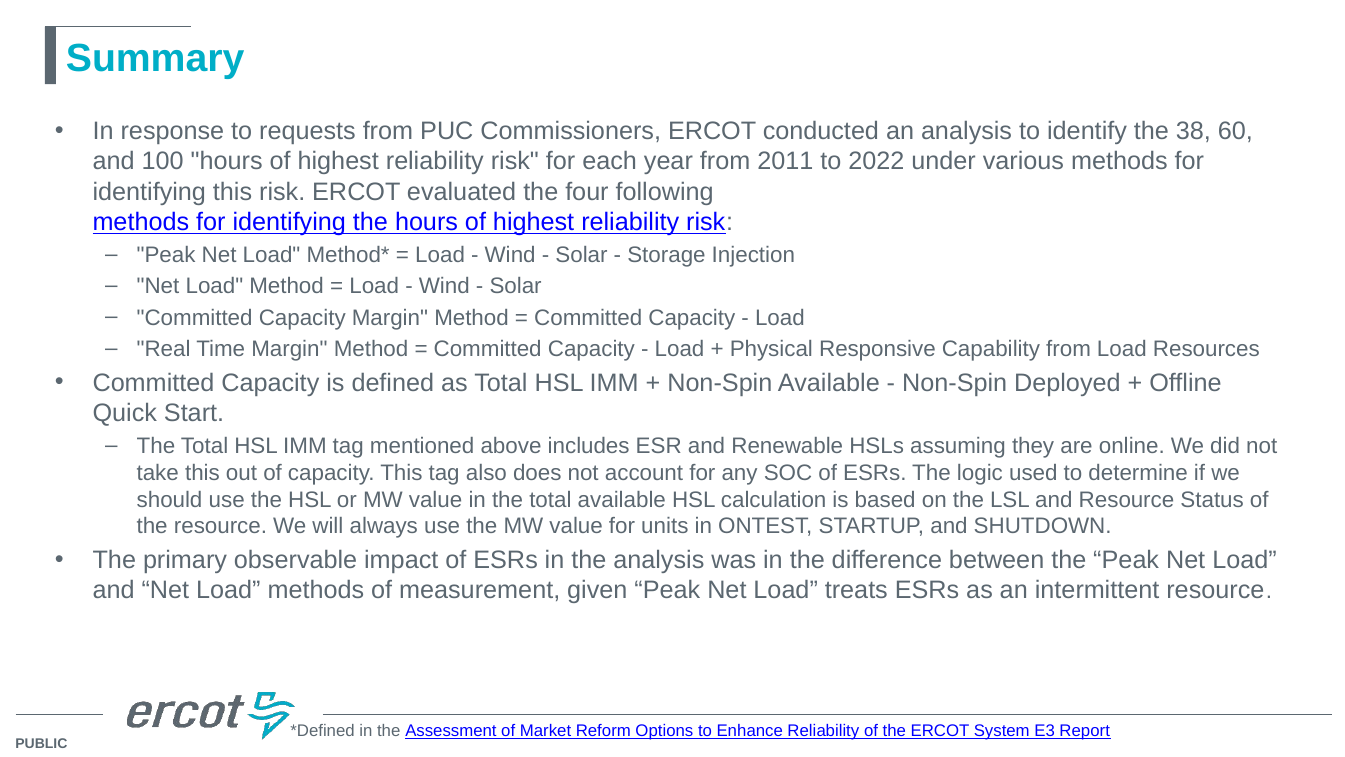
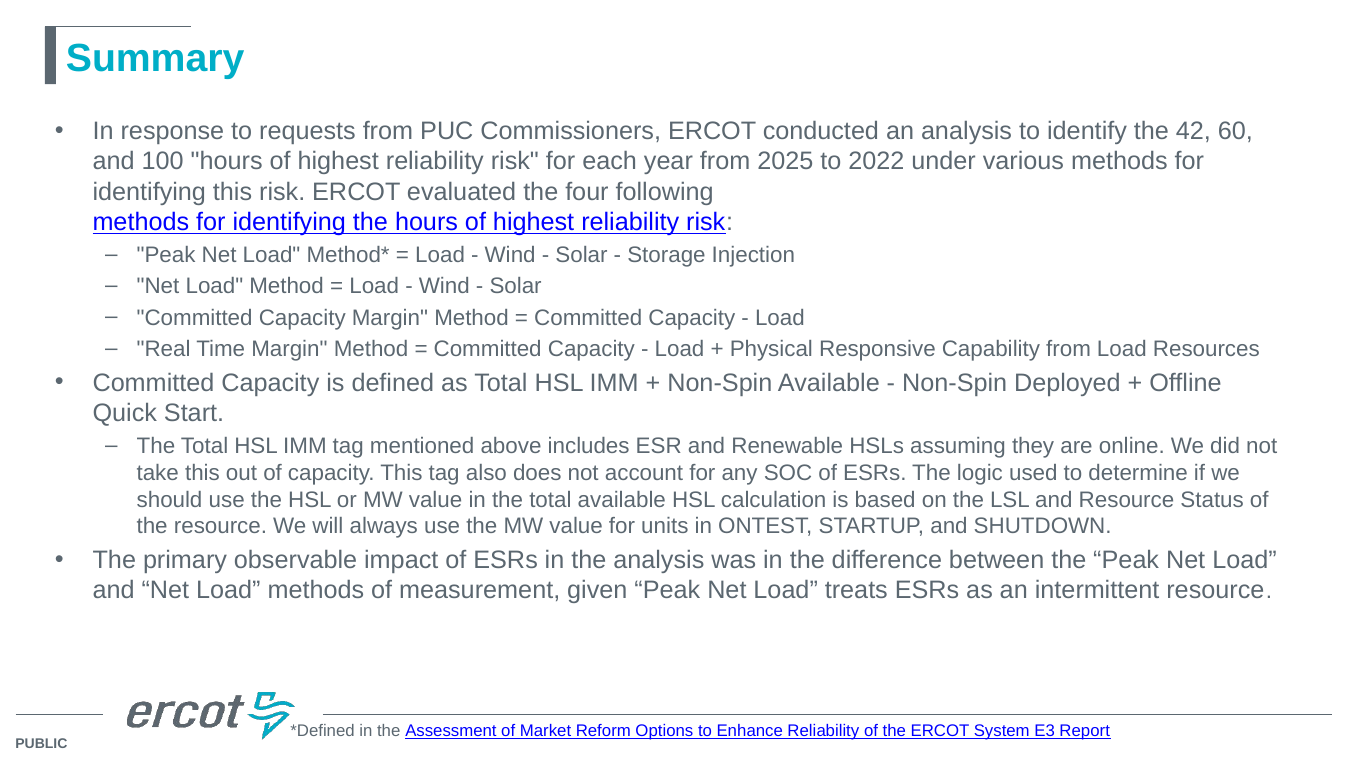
38: 38 -> 42
2011: 2011 -> 2025
